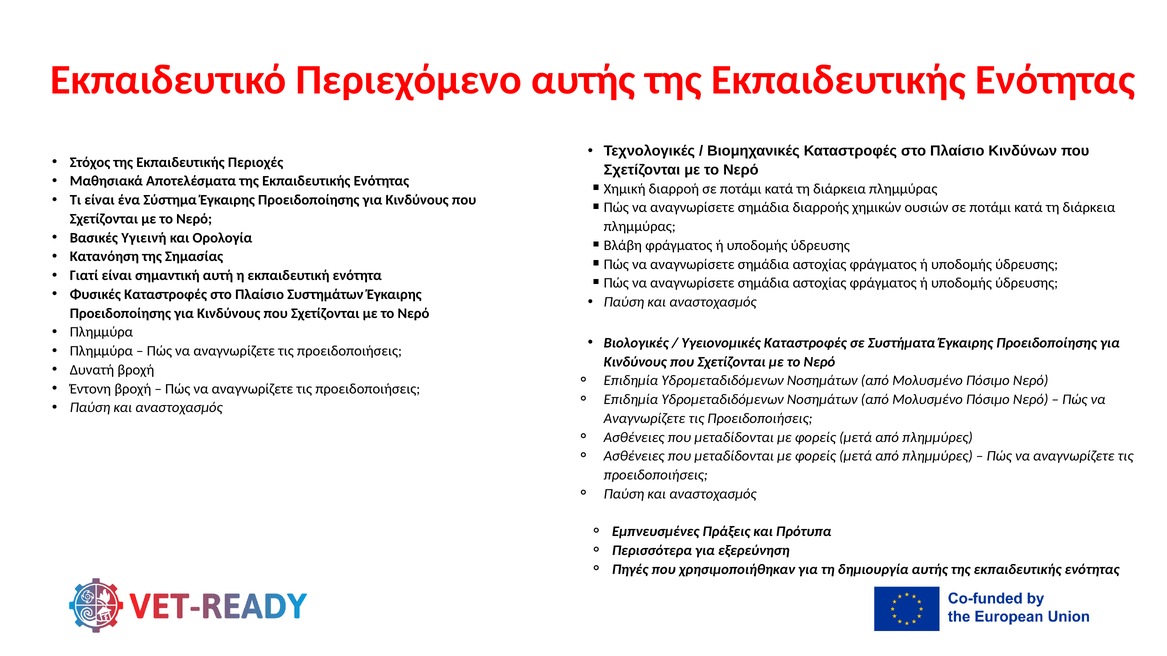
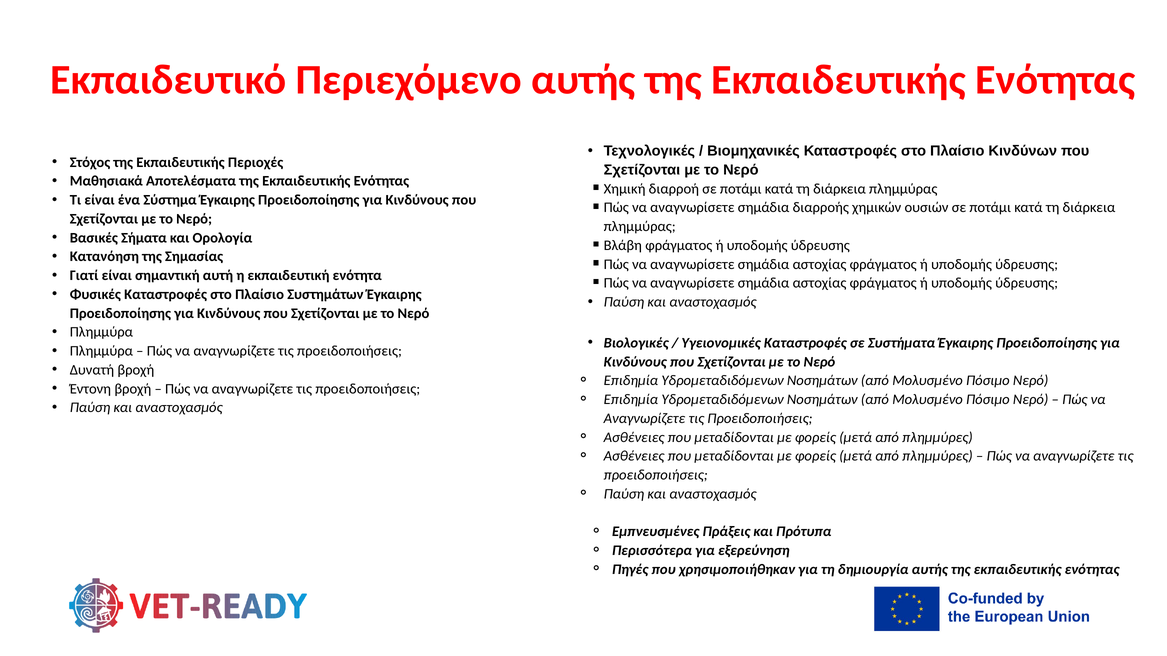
Υγιεινή: Υγιεινή -> Σήματα
